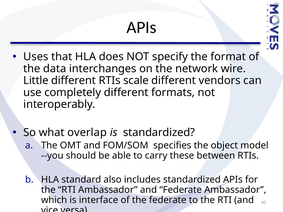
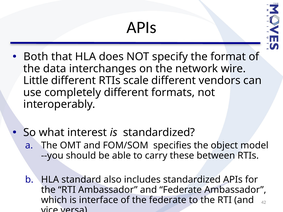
Uses: Uses -> Both
overlap: overlap -> interest
